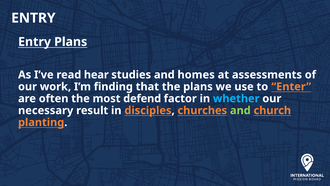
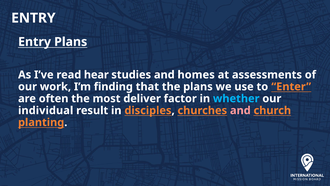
defend: defend -> deliver
necessary: necessary -> individual
and at (240, 110) colour: light green -> pink
